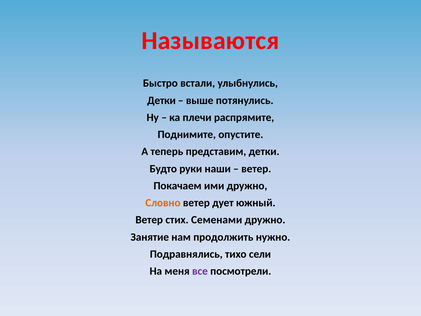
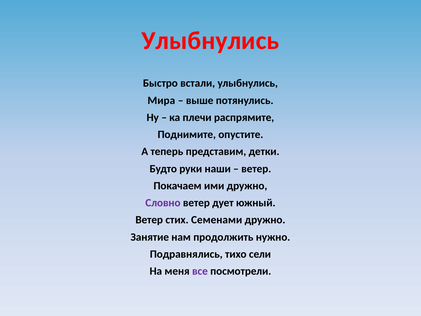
Называются at (210, 41): Называются -> Улыбнулись
Детки at (161, 100): Детки -> Мира
Словно colour: orange -> purple
